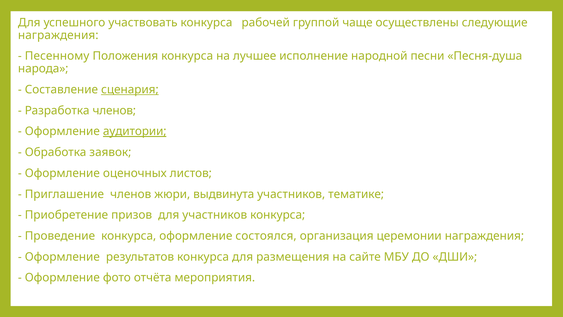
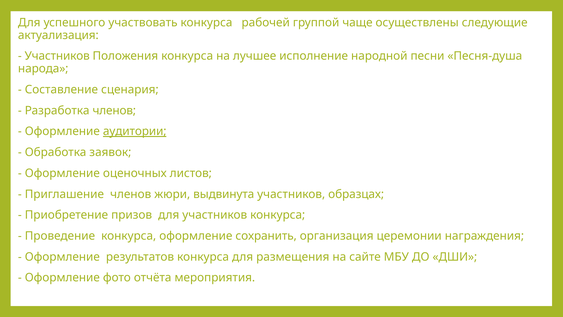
награждения at (58, 35): награждения -> актуализация
Песенному at (57, 56): Песенному -> Участников
сценария underline: present -> none
тематике: тематике -> образцах
состоялся: состоялся -> сохранить
